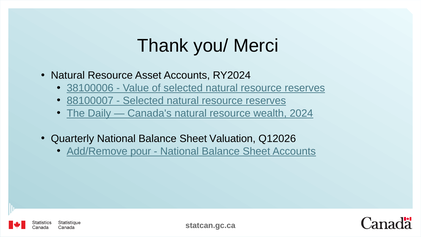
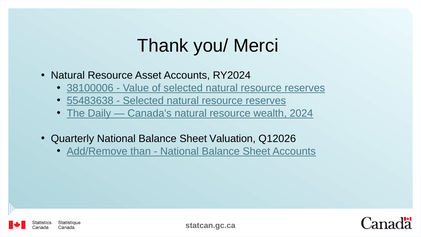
88100007: 88100007 -> 55483638
pour: pour -> than
